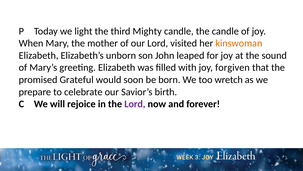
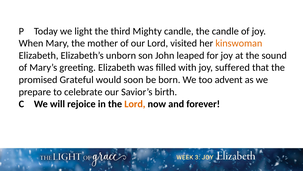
forgiven: forgiven -> suffered
wretch: wretch -> advent
Lord at (135, 104) colour: purple -> orange
